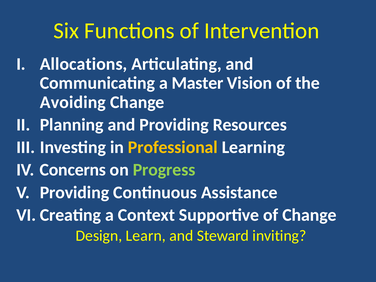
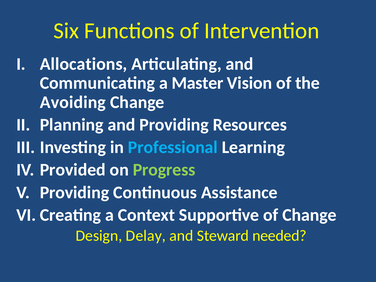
Professional colour: yellow -> light blue
Concerns: Concerns -> Provided
Learn: Learn -> Delay
inviting: inviting -> needed
